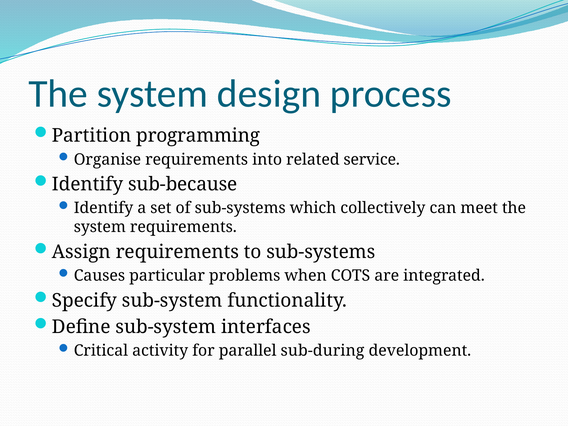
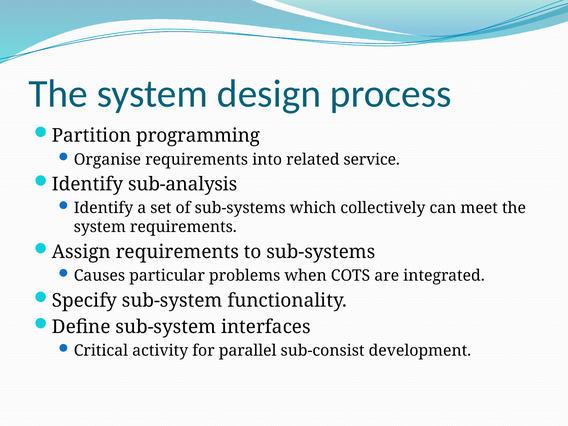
sub-because: sub-because -> sub-analysis
sub-during: sub-during -> sub-consist
